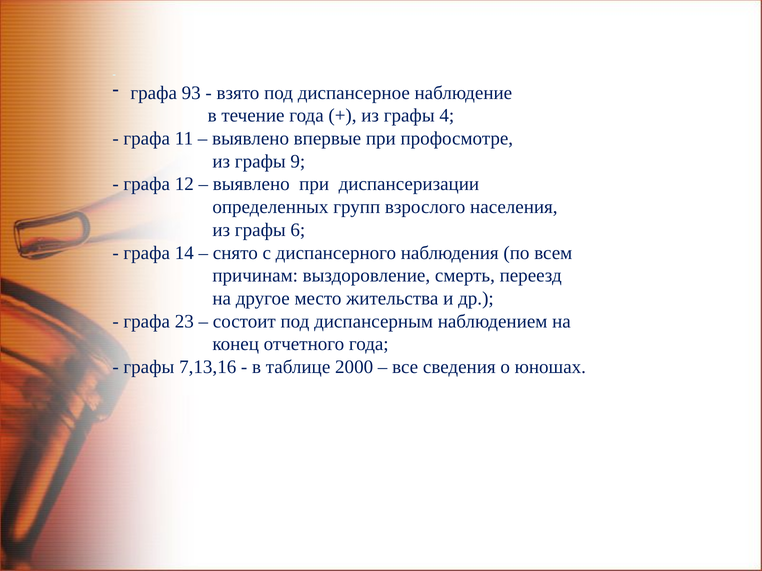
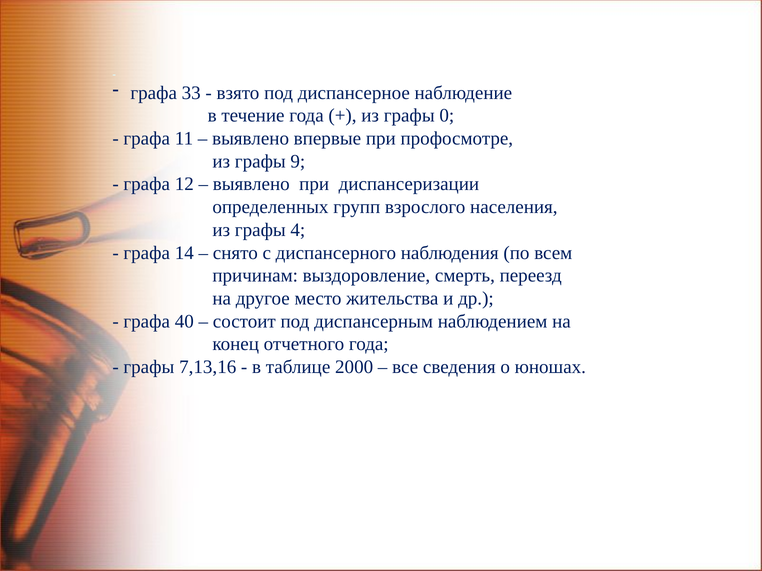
93: 93 -> 33
4: 4 -> 0
6: 6 -> 4
23: 23 -> 40
